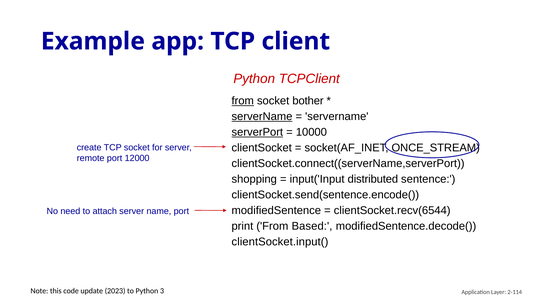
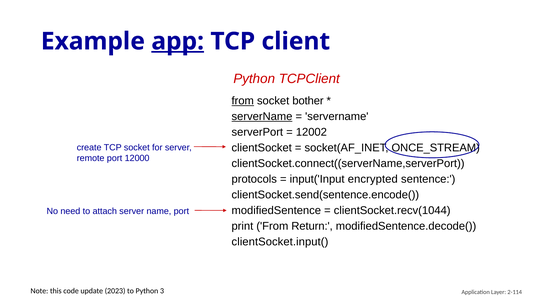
app underline: none -> present
serverPort underline: present -> none
10000: 10000 -> 12002
shopping: shopping -> protocols
distributed: distributed -> encrypted
clientSocket.recv(6544: clientSocket.recv(6544 -> clientSocket.recv(1044
Based: Based -> Return
